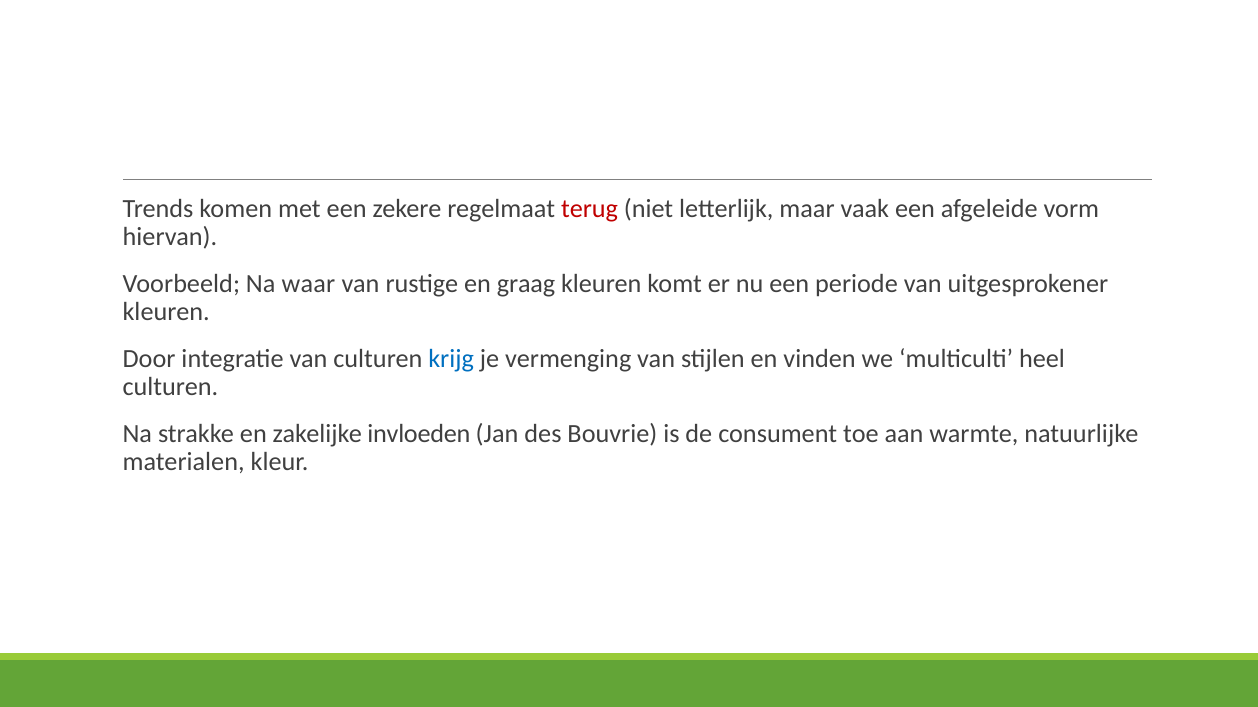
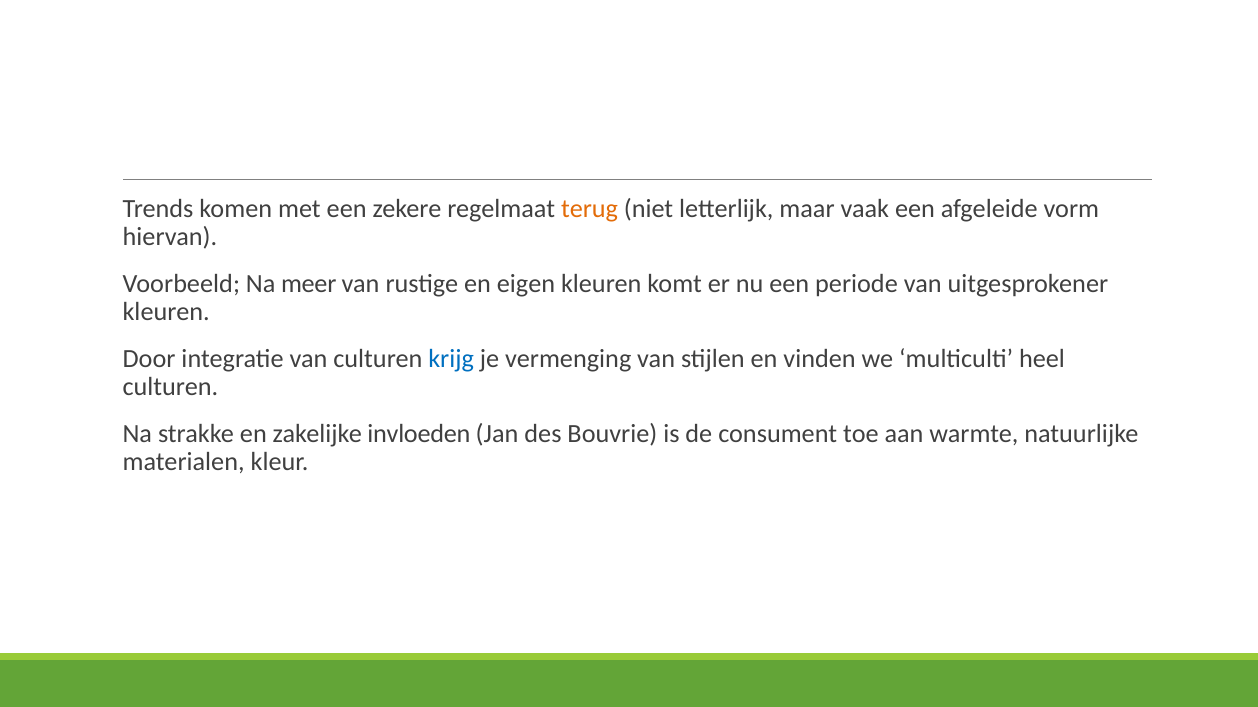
terug colour: red -> orange
waar: waar -> meer
graag: graag -> eigen
